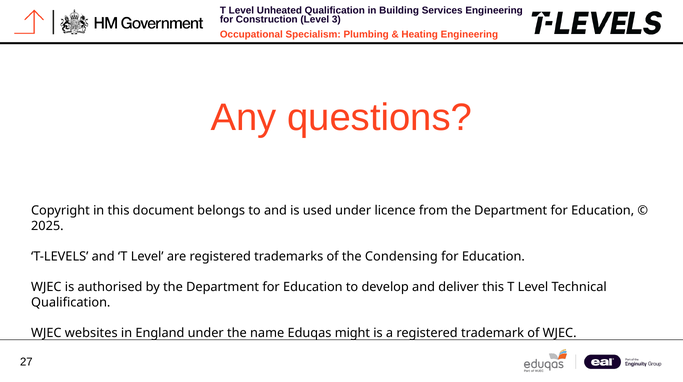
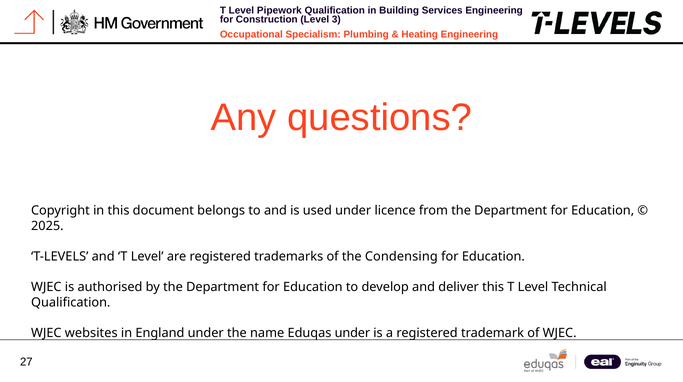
Unheated: Unheated -> Pipework
Eduqas might: might -> under
